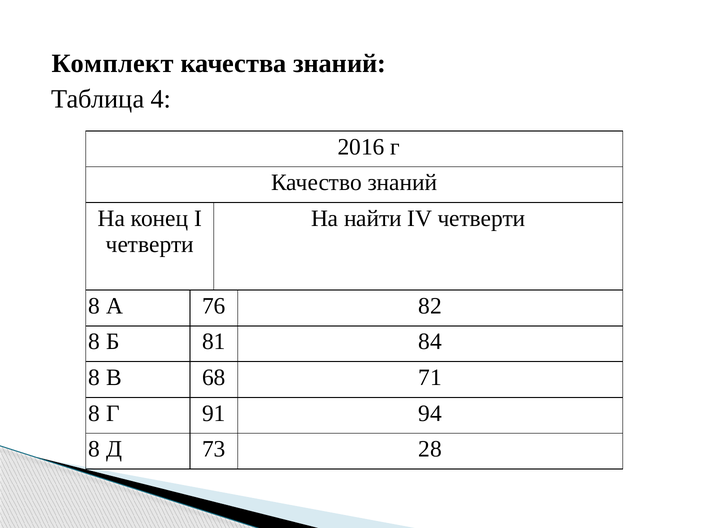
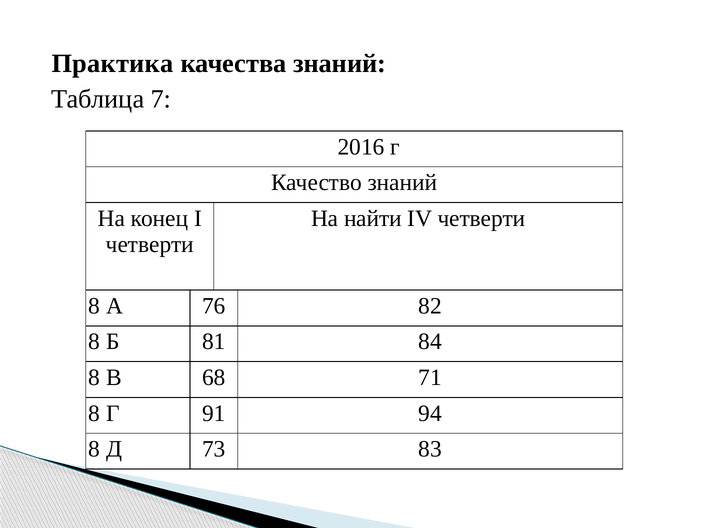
Комплект: Комплект -> Практика
4: 4 -> 7
28: 28 -> 83
